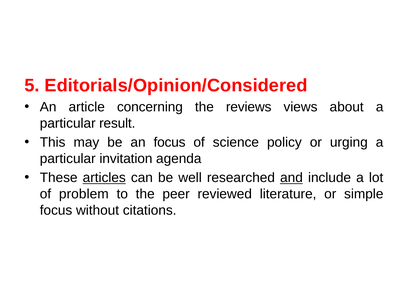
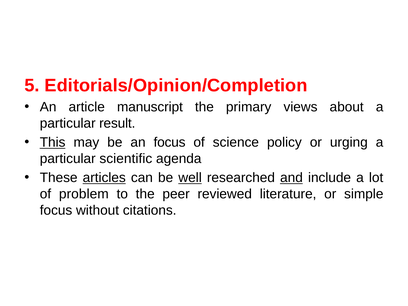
Editorials/Opinion/Considered: Editorials/Opinion/Considered -> Editorials/Opinion/Completion
concerning: concerning -> manuscript
reviews: reviews -> primary
This underline: none -> present
invitation: invitation -> scientific
well underline: none -> present
